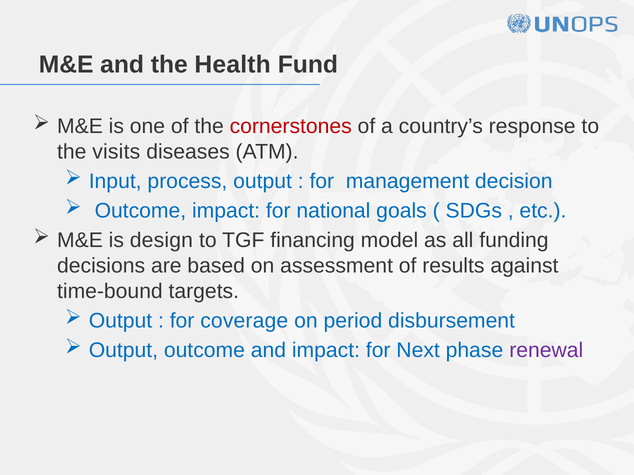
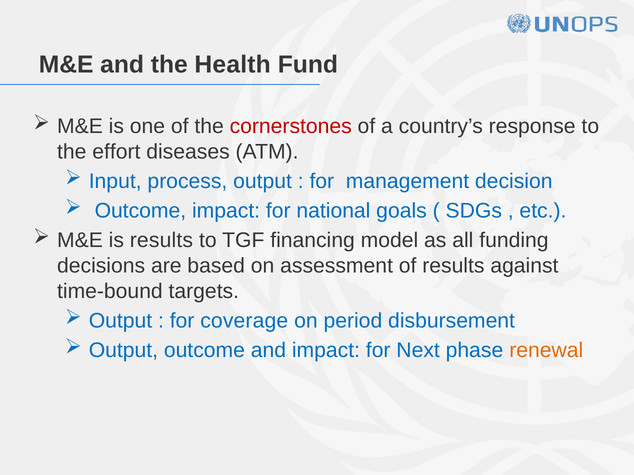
visits: visits -> effort
is design: design -> results
renewal colour: purple -> orange
